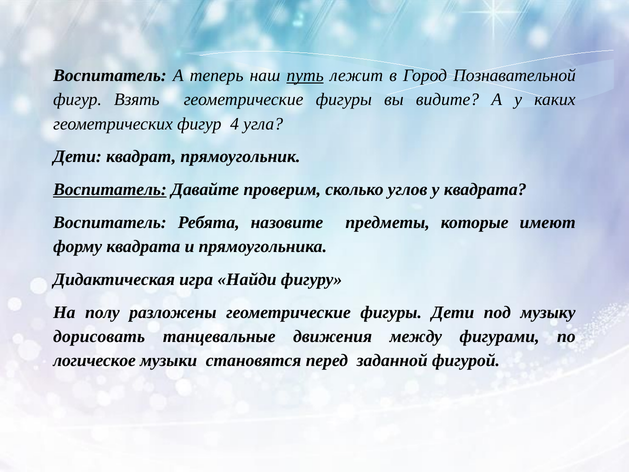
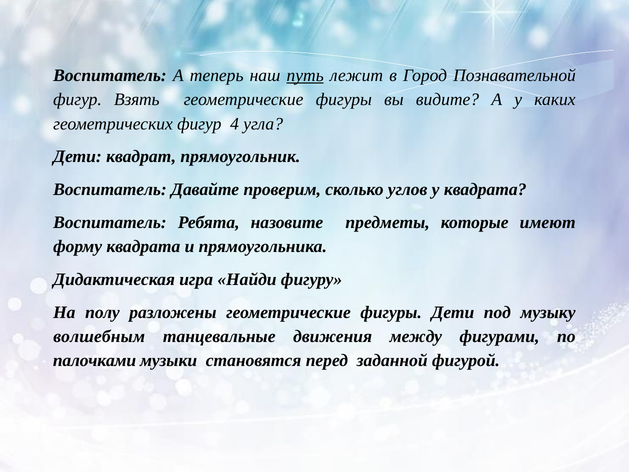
Воспитатель at (110, 189) underline: present -> none
дорисовать: дорисовать -> волшебным
логическое: логическое -> палочками
